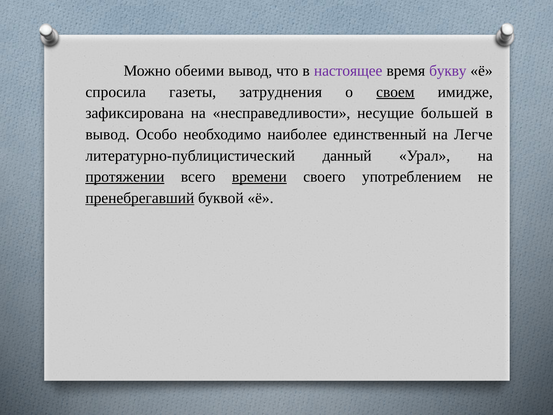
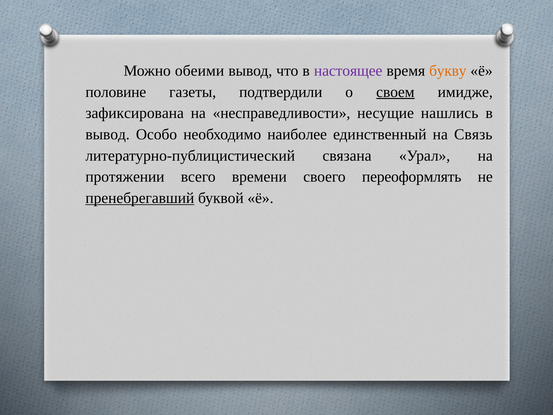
букву colour: purple -> orange
спросила: спросила -> половине
затруднения: затруднения -> подтвердили
большей: большей -> нашлись
Легче: Легче -> Связь
данный: данный -> связана
протяжении underline: present -> none
времени underline: present -> none
употреблением: употреблением -> переоформлять
